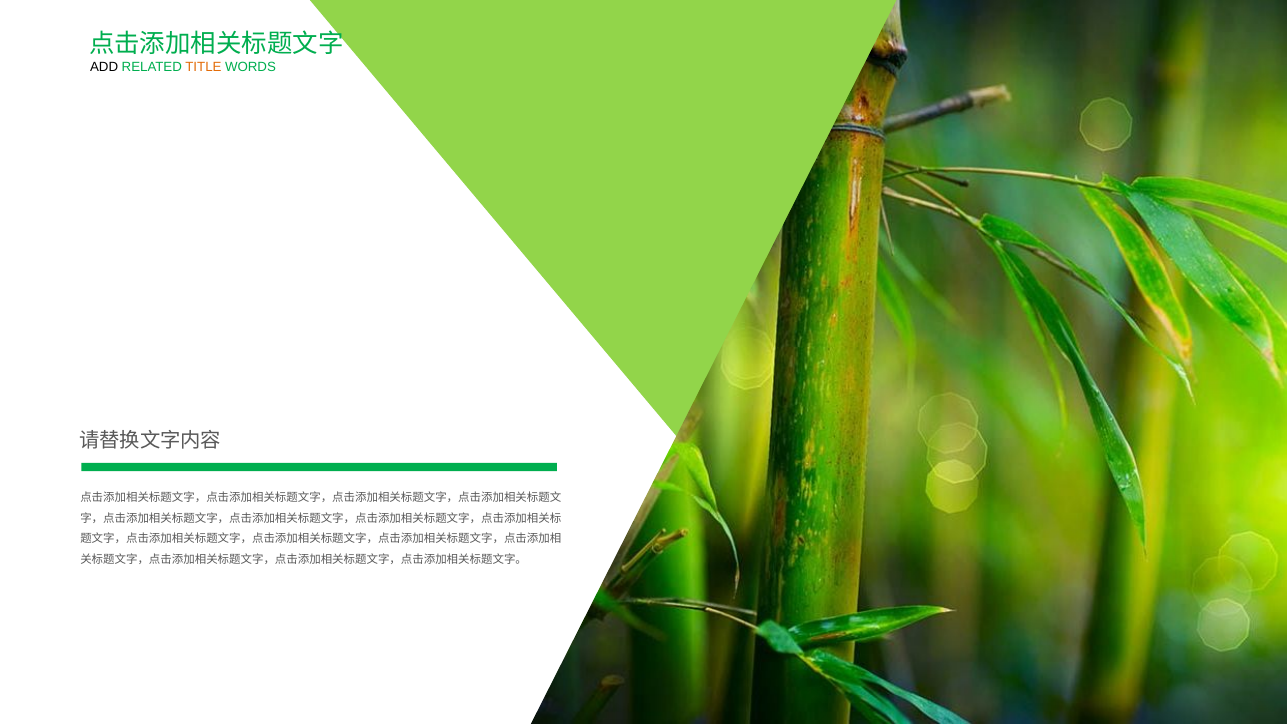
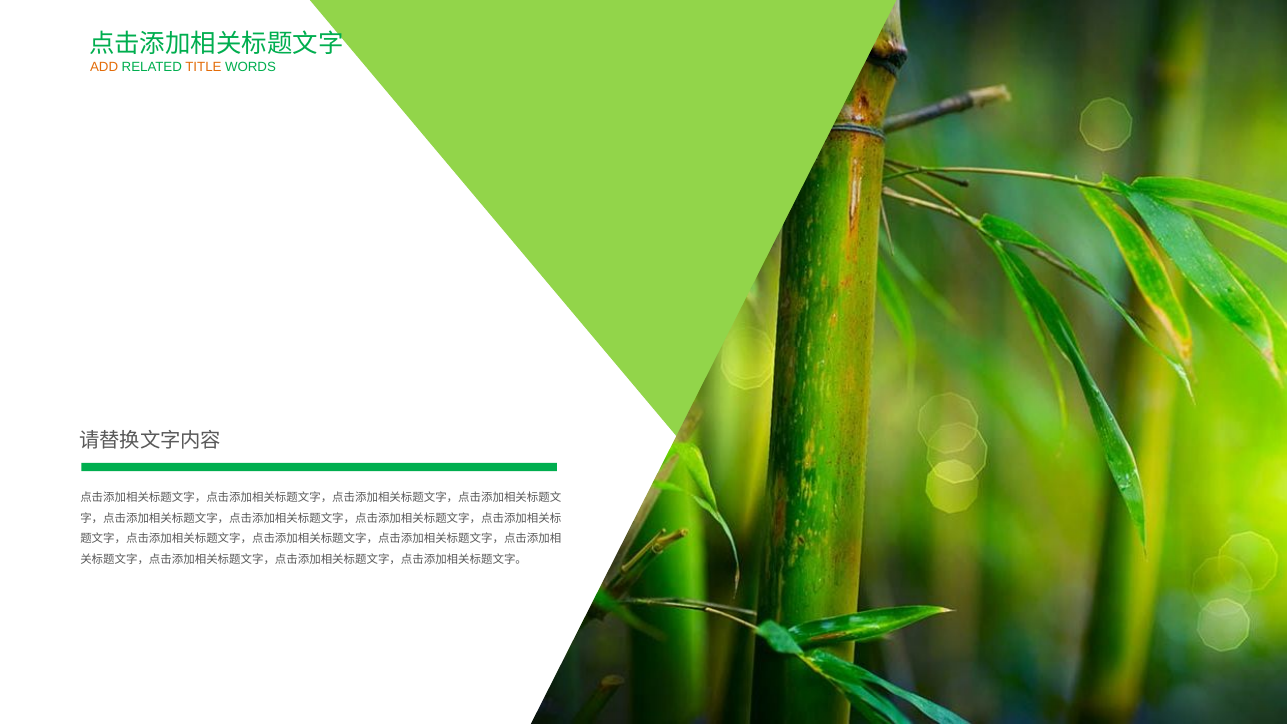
ADD colour: black -> orange
